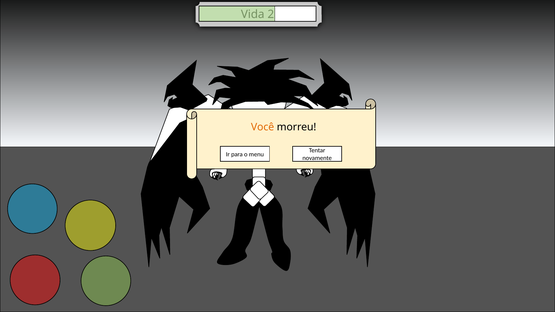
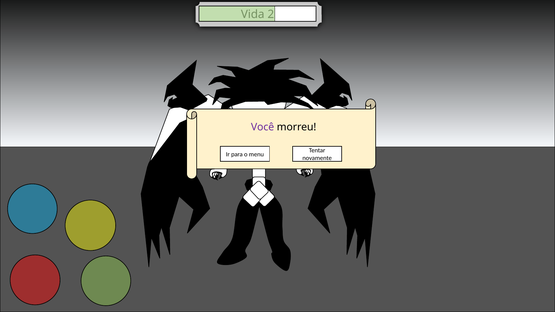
Você colour: orange -> purple
